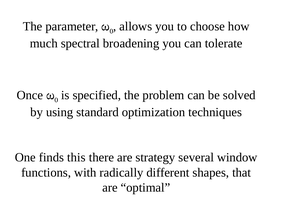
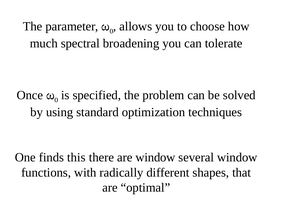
are strategy: strategy -> window
